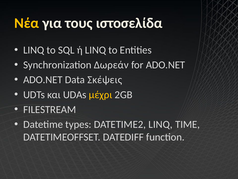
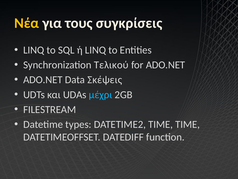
ιστοσελίδα: ιστοσελίδα -> συγκρίσεις
Δωρεάν: Δωρεάν -> Τελικού
μέχρι colour: yellow -> light blue
DATETIME2 LINQ: LINQ -> TIME
